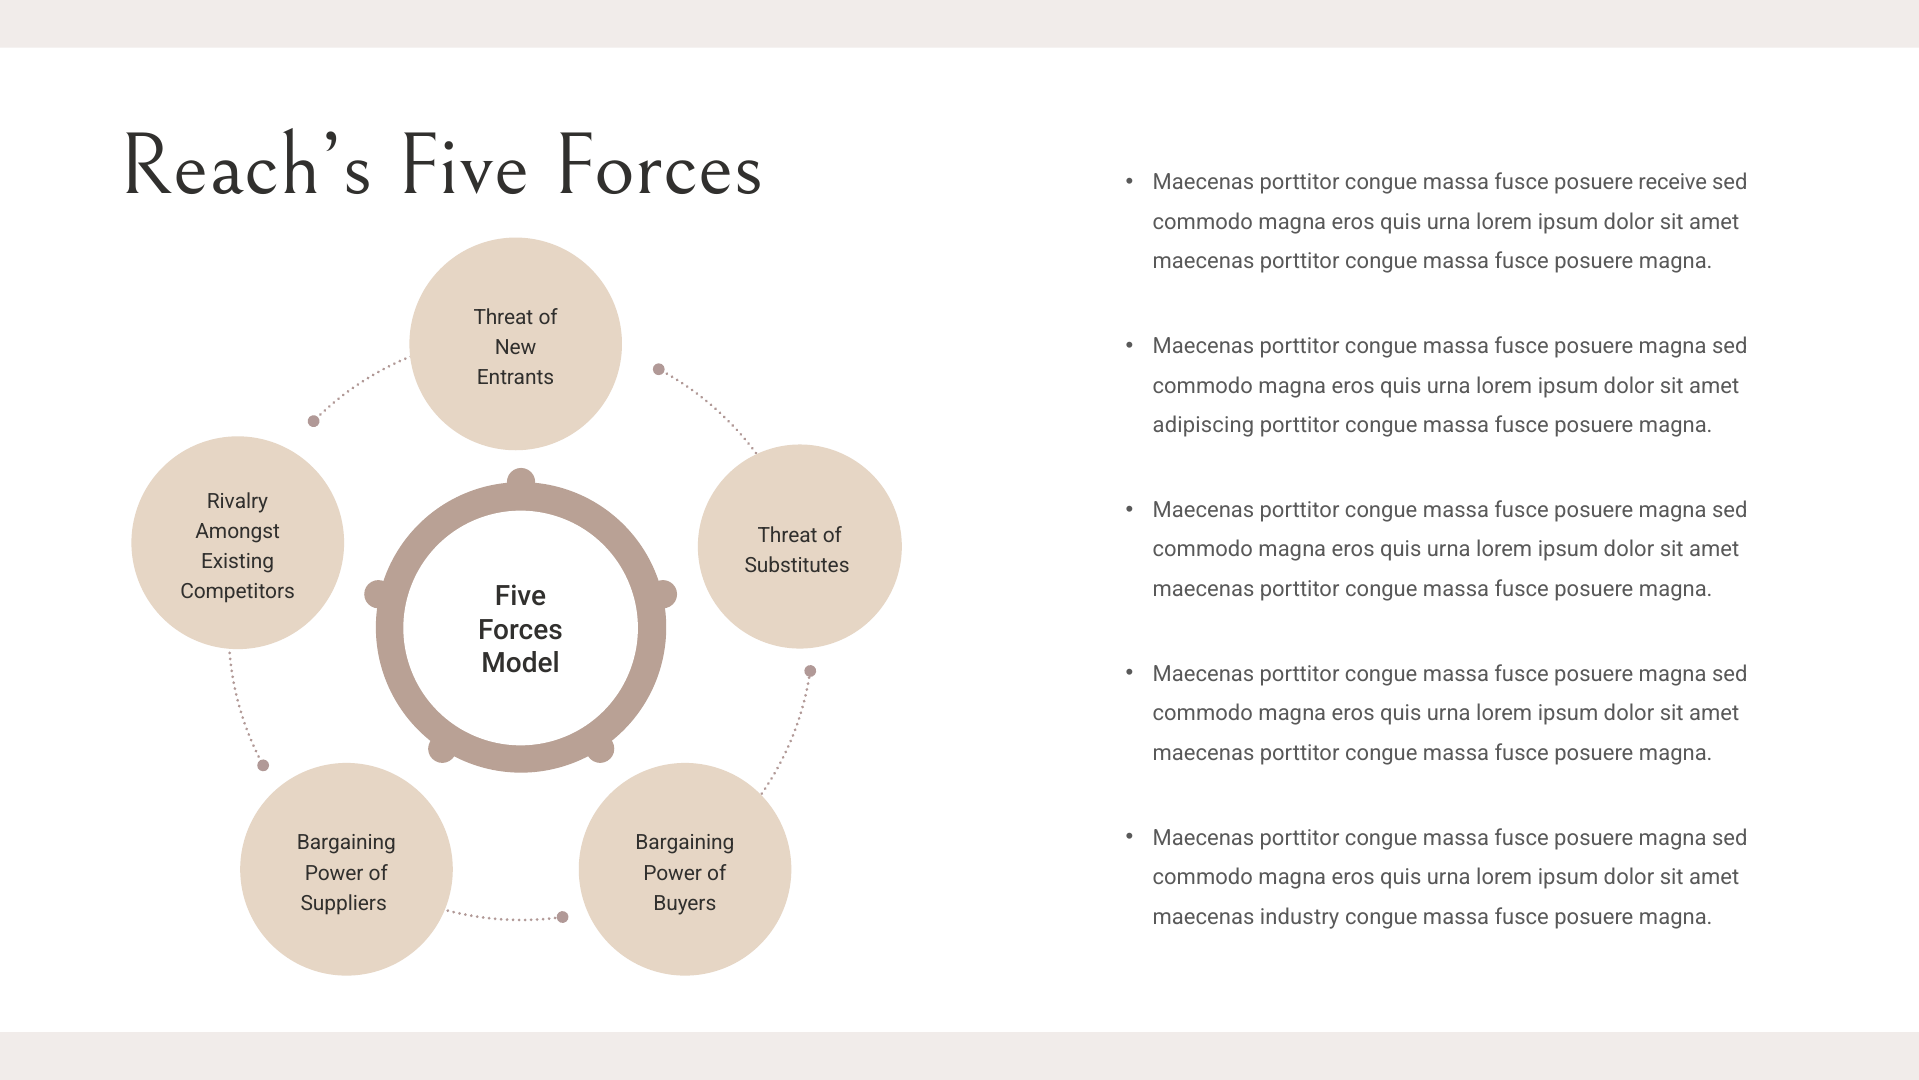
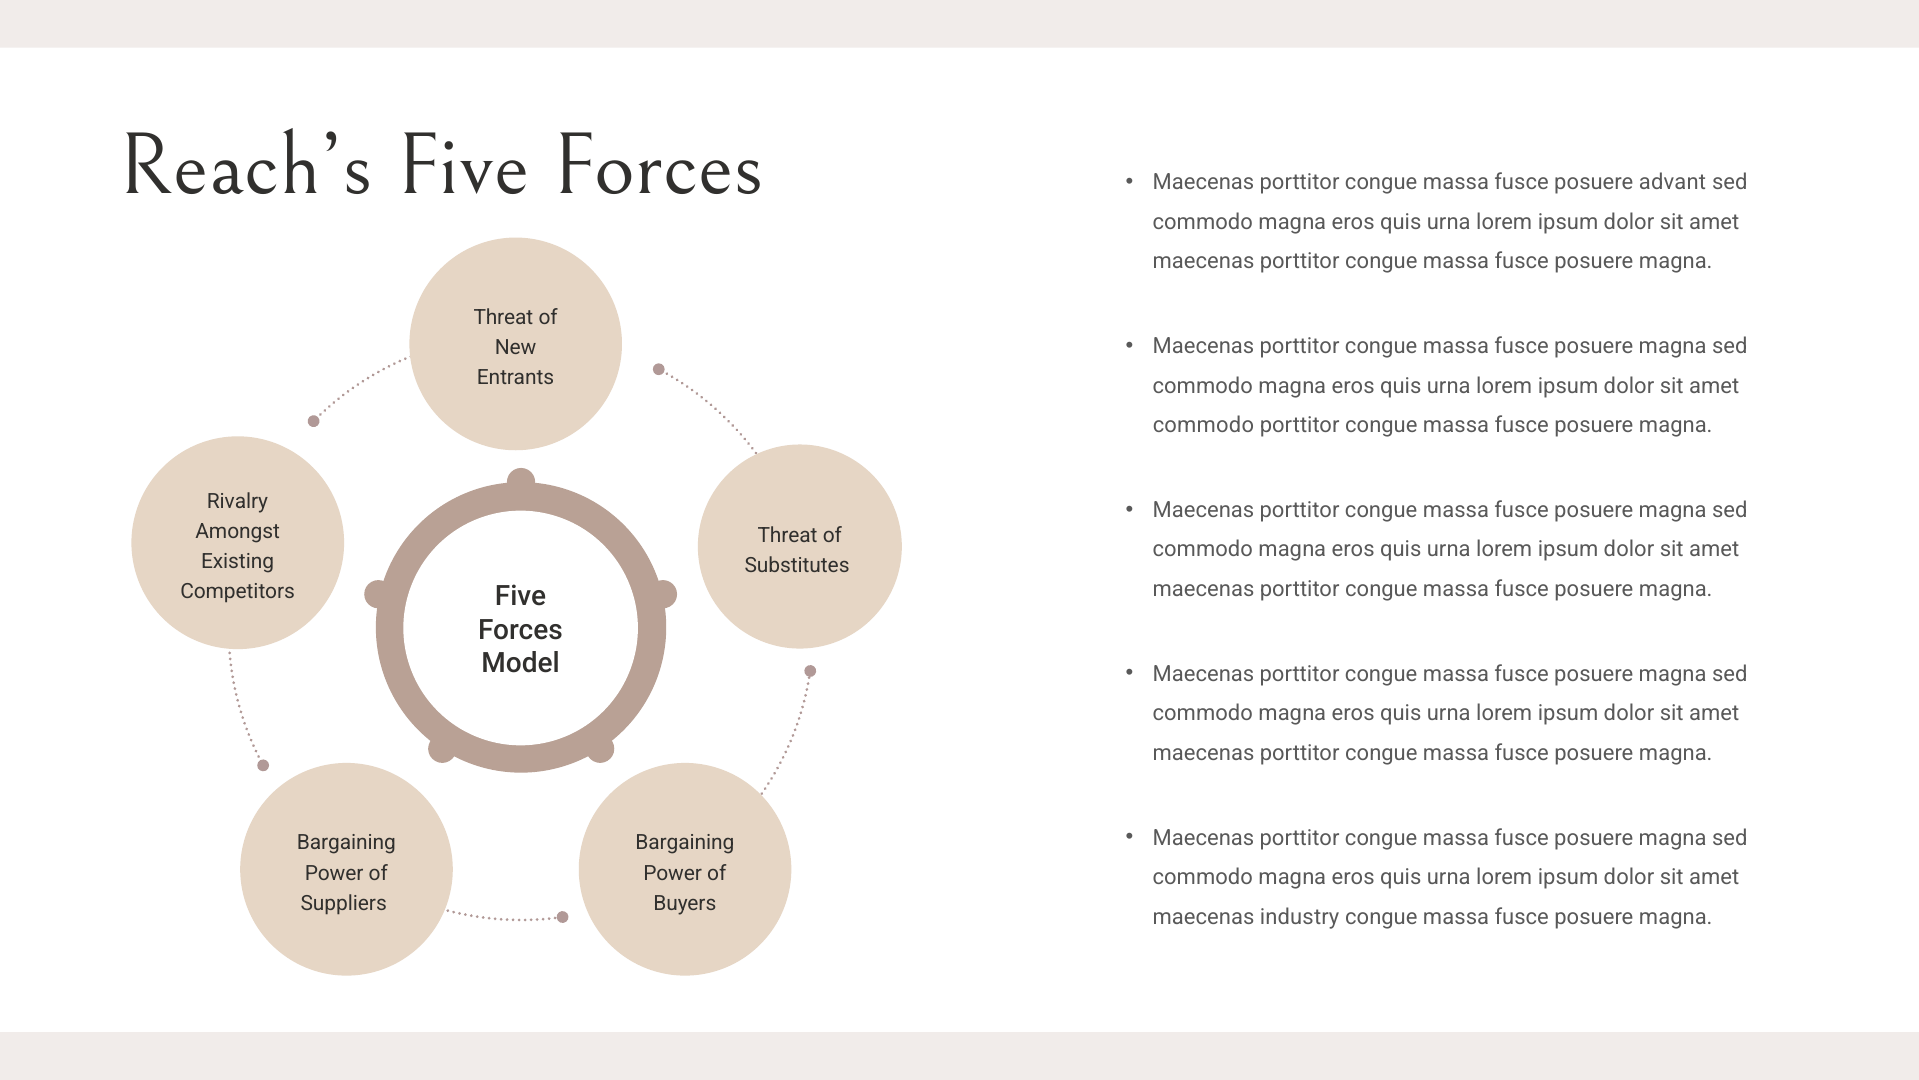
receive: receive -> advant
adipiscing at (1203, 425): adipiscing -> commodo
